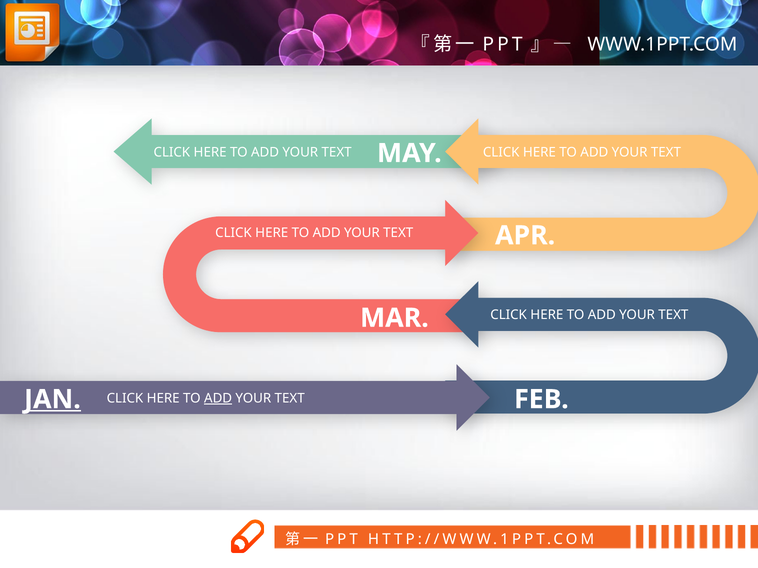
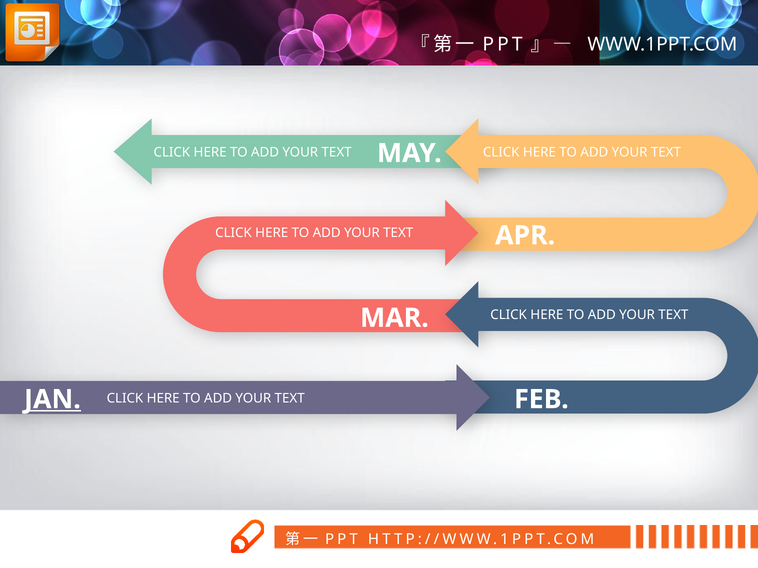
ADD at (218, 399) underline: present -> none
